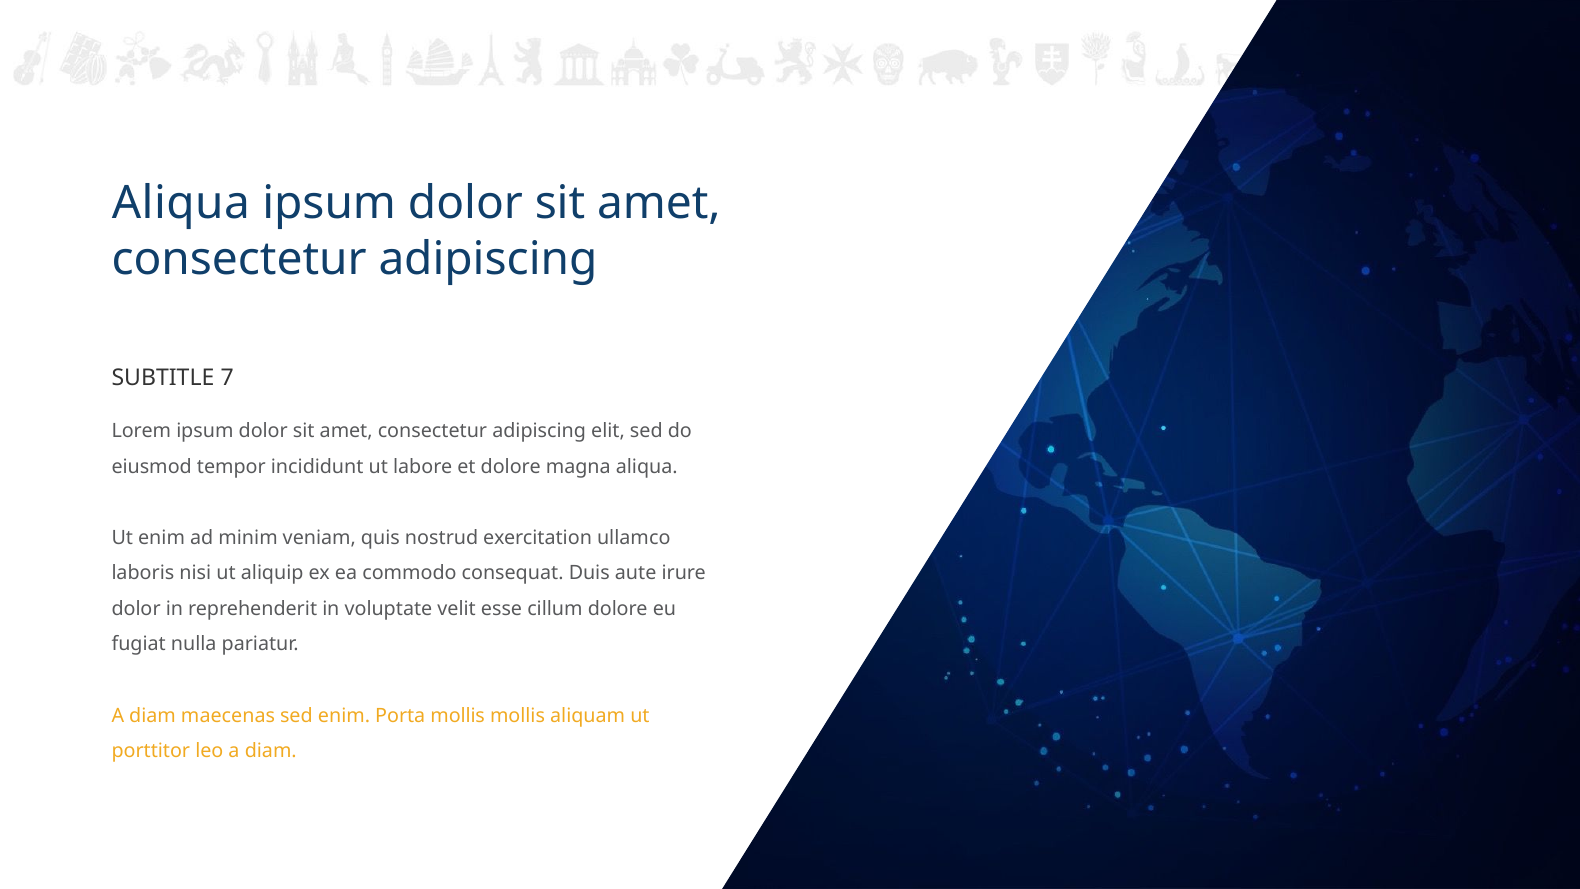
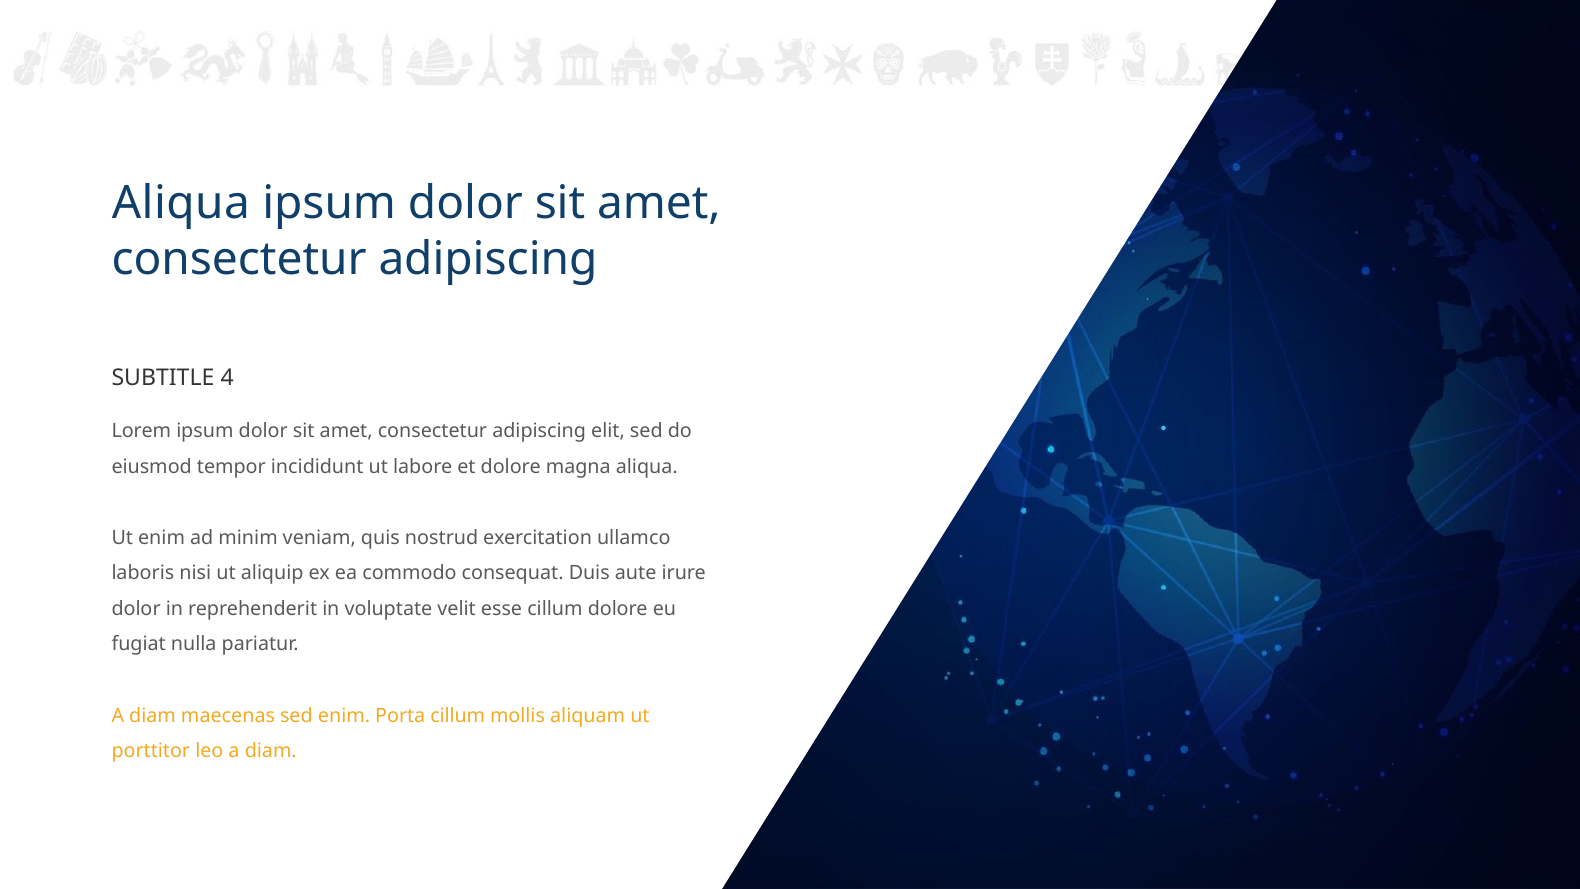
7: 7 -> 4
Porta mollis: mollis -> cillum
